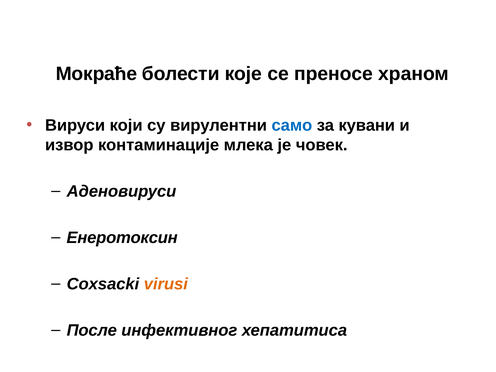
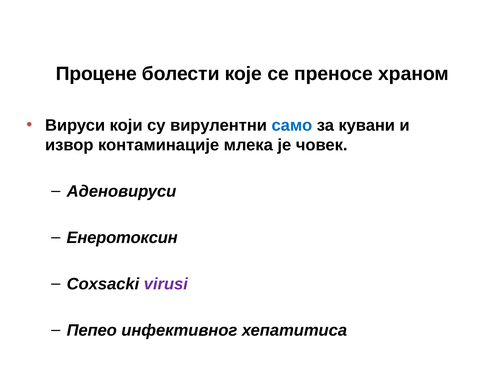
Мокраће: Мокраће -> Процене
virusi colour: orange -> purple
После: После -> Пепео
